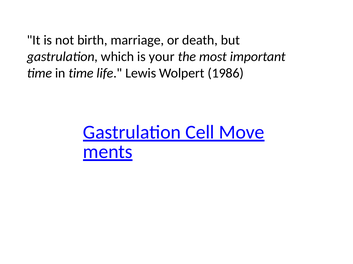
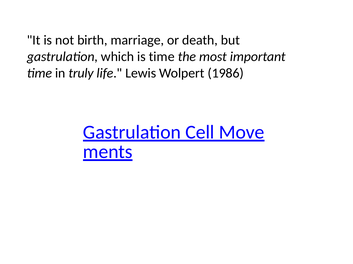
is your: your -> time
in time: time -> truly
